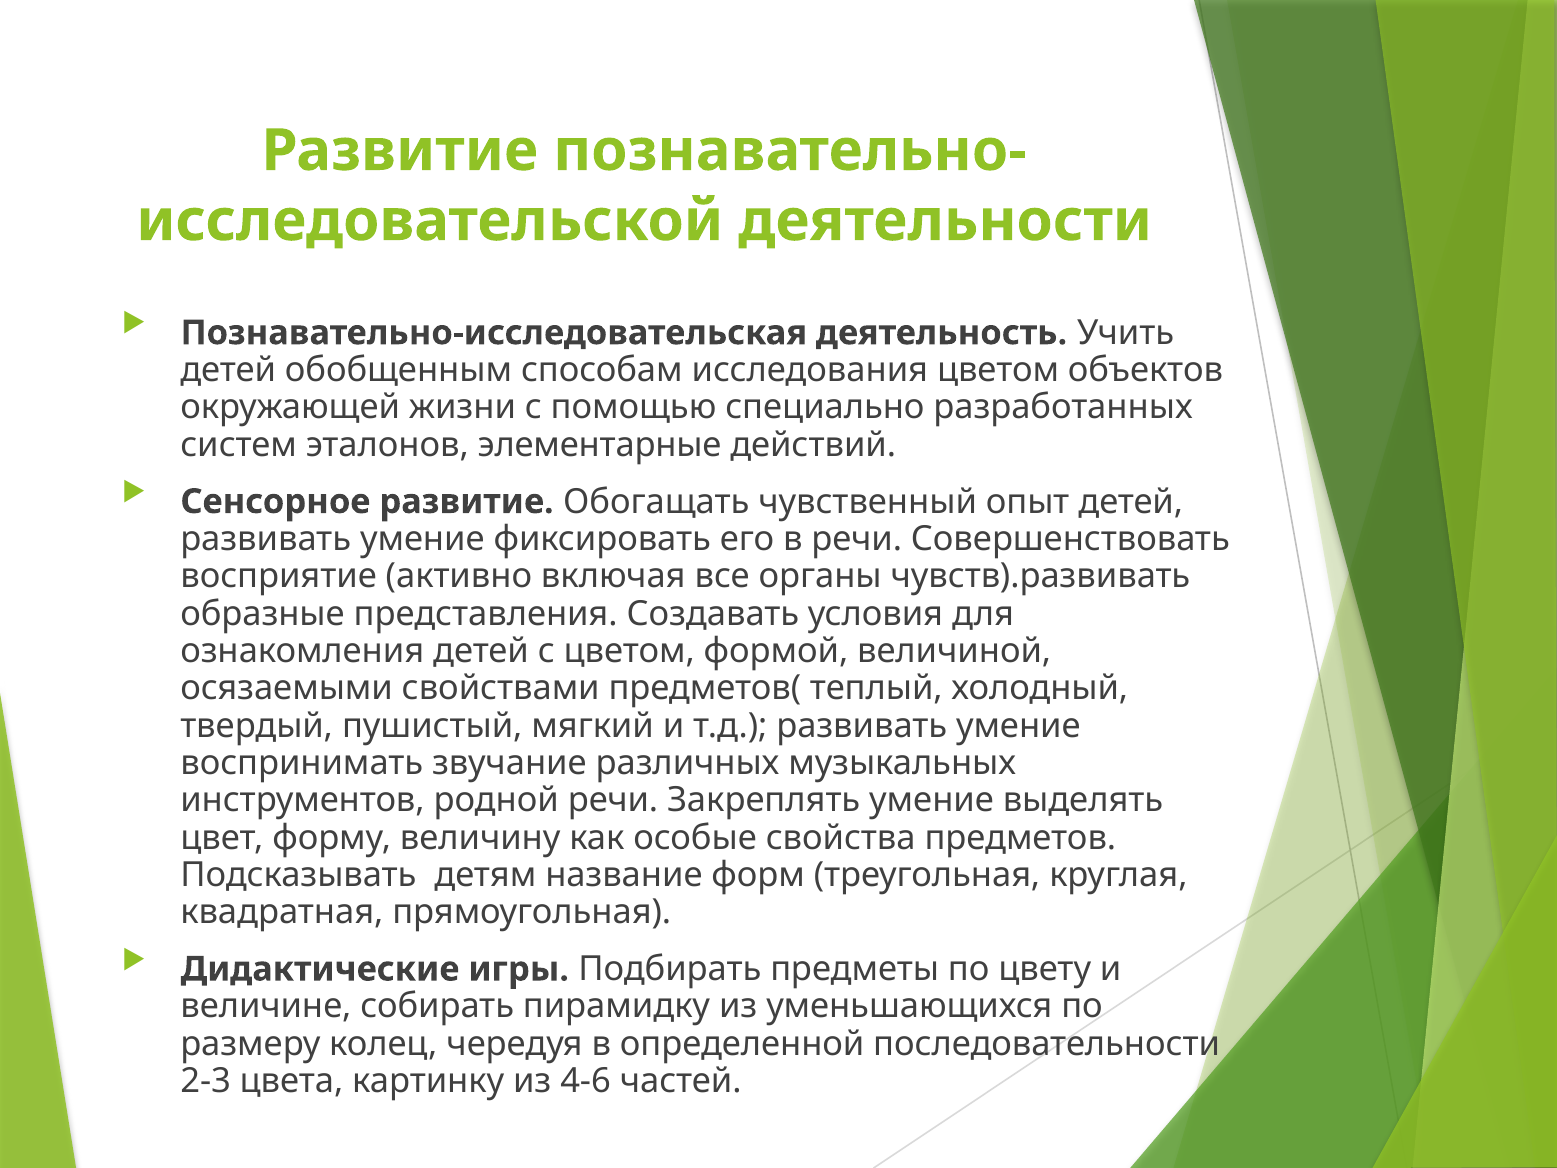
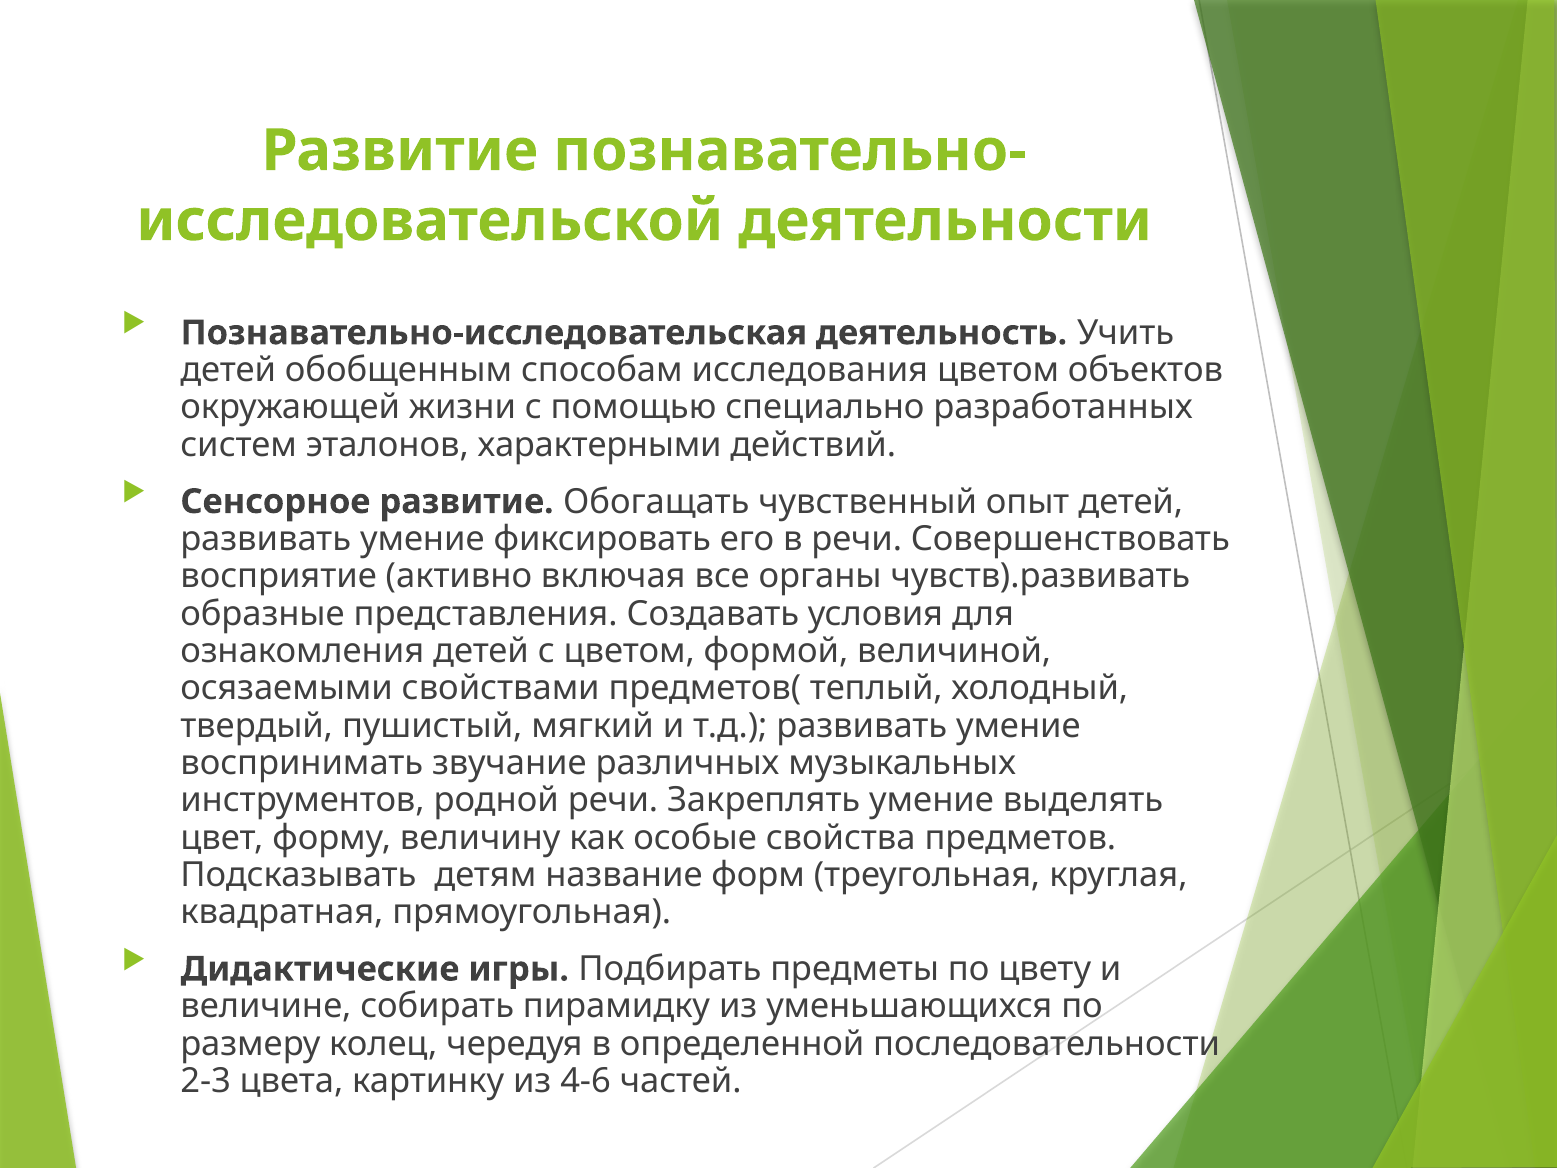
элементарные: элементарные -> характерными
